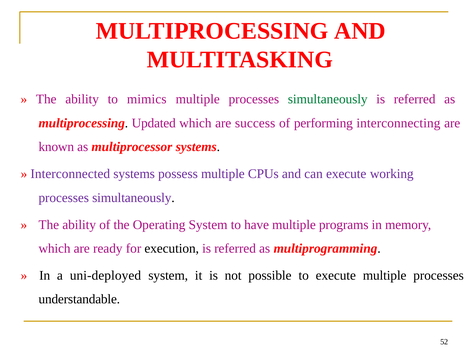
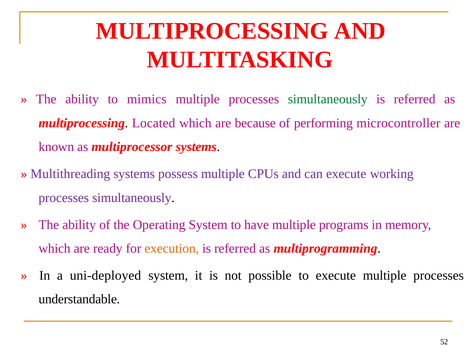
Updated: Updated -> Located
success: success -> because
interconnecting: interconnecting -> microcontroller
Interconnected: Interconnected -> Multithreading
execution colour: black -> orange
